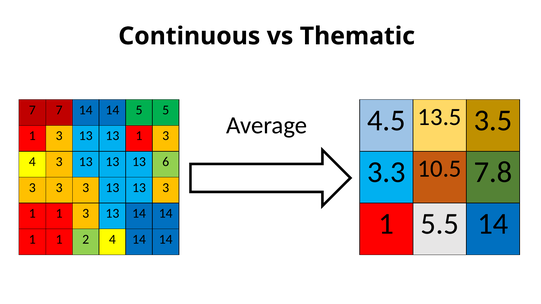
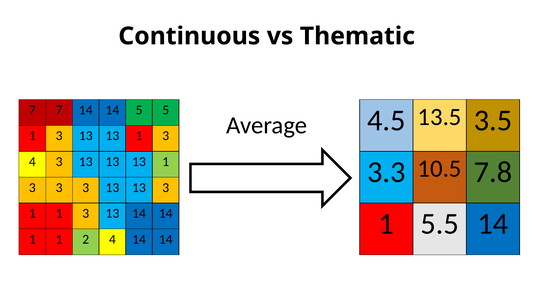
13 13 13 6: 6 -> 1
